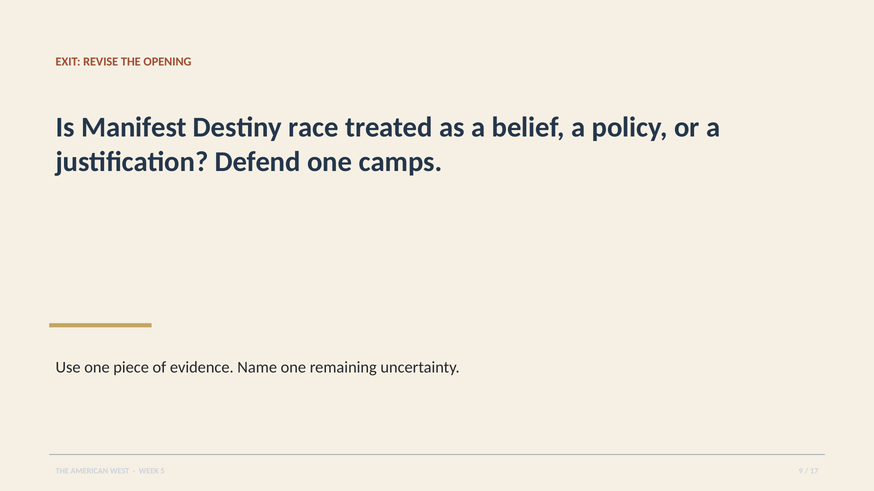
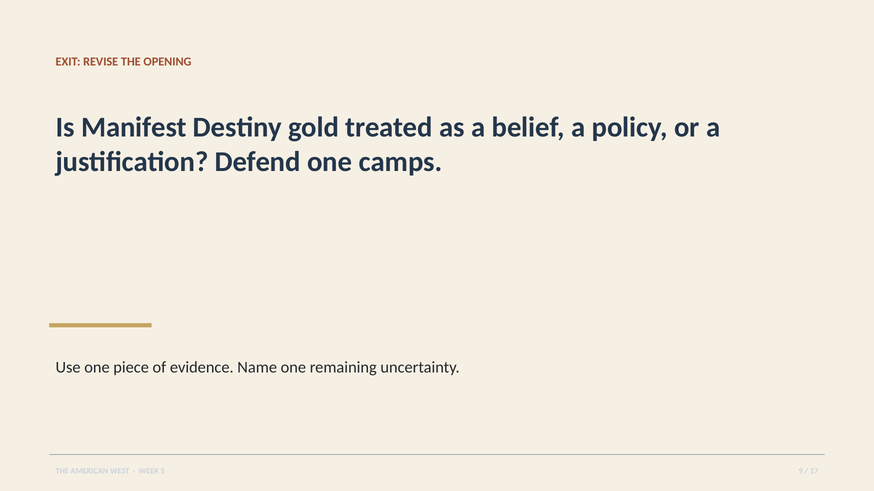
race: race -> gold
